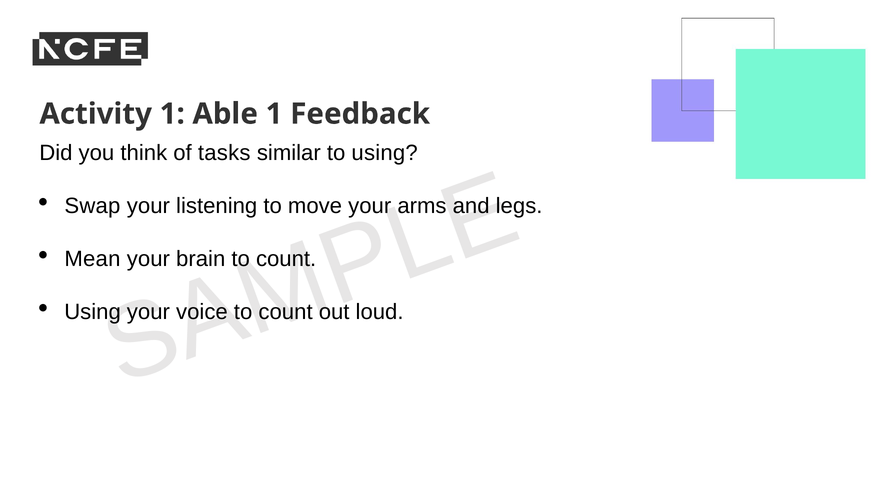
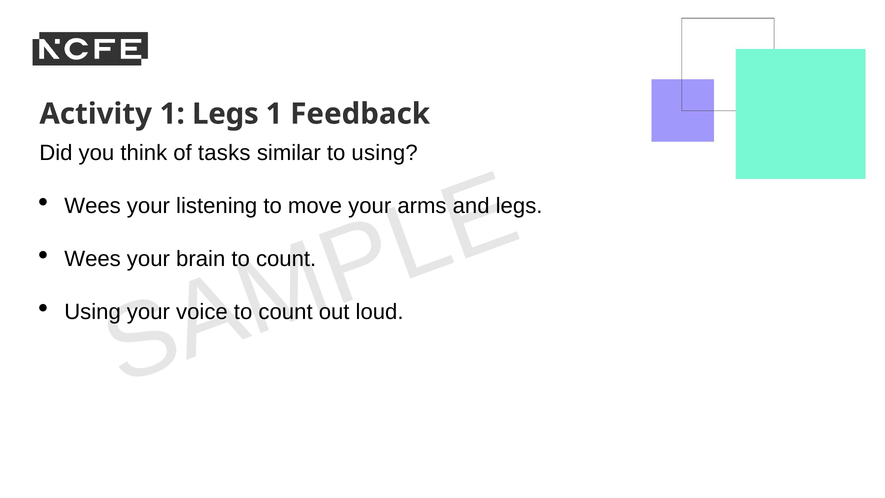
1 Able: Able -> Legs
Swap at (92, 206): Swap -> Wees
Mean at (92, 259): Mean -> Wees
